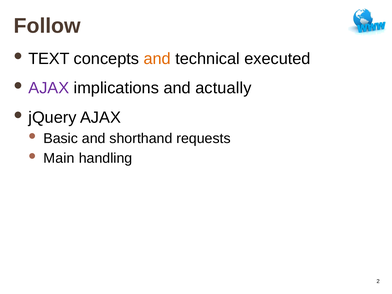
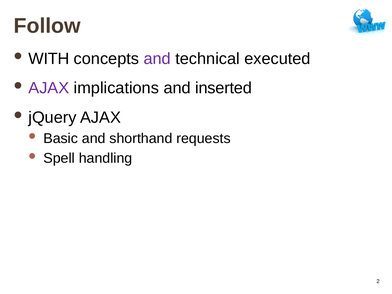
TEXT: TEXT -> WITH
and at (157, 59) colour: orange -> purple
actually: actually -> inserted
Main: Main -> Spell
